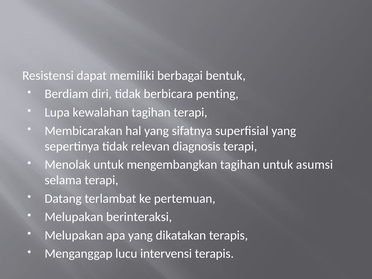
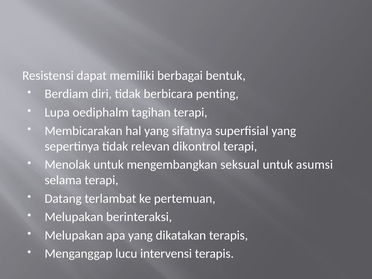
kewalahan: kewalahan -> oediphalm
diagnosis: diagnosis -> dikontrol
mengembangkan tagihan: tagihan -> seksual
